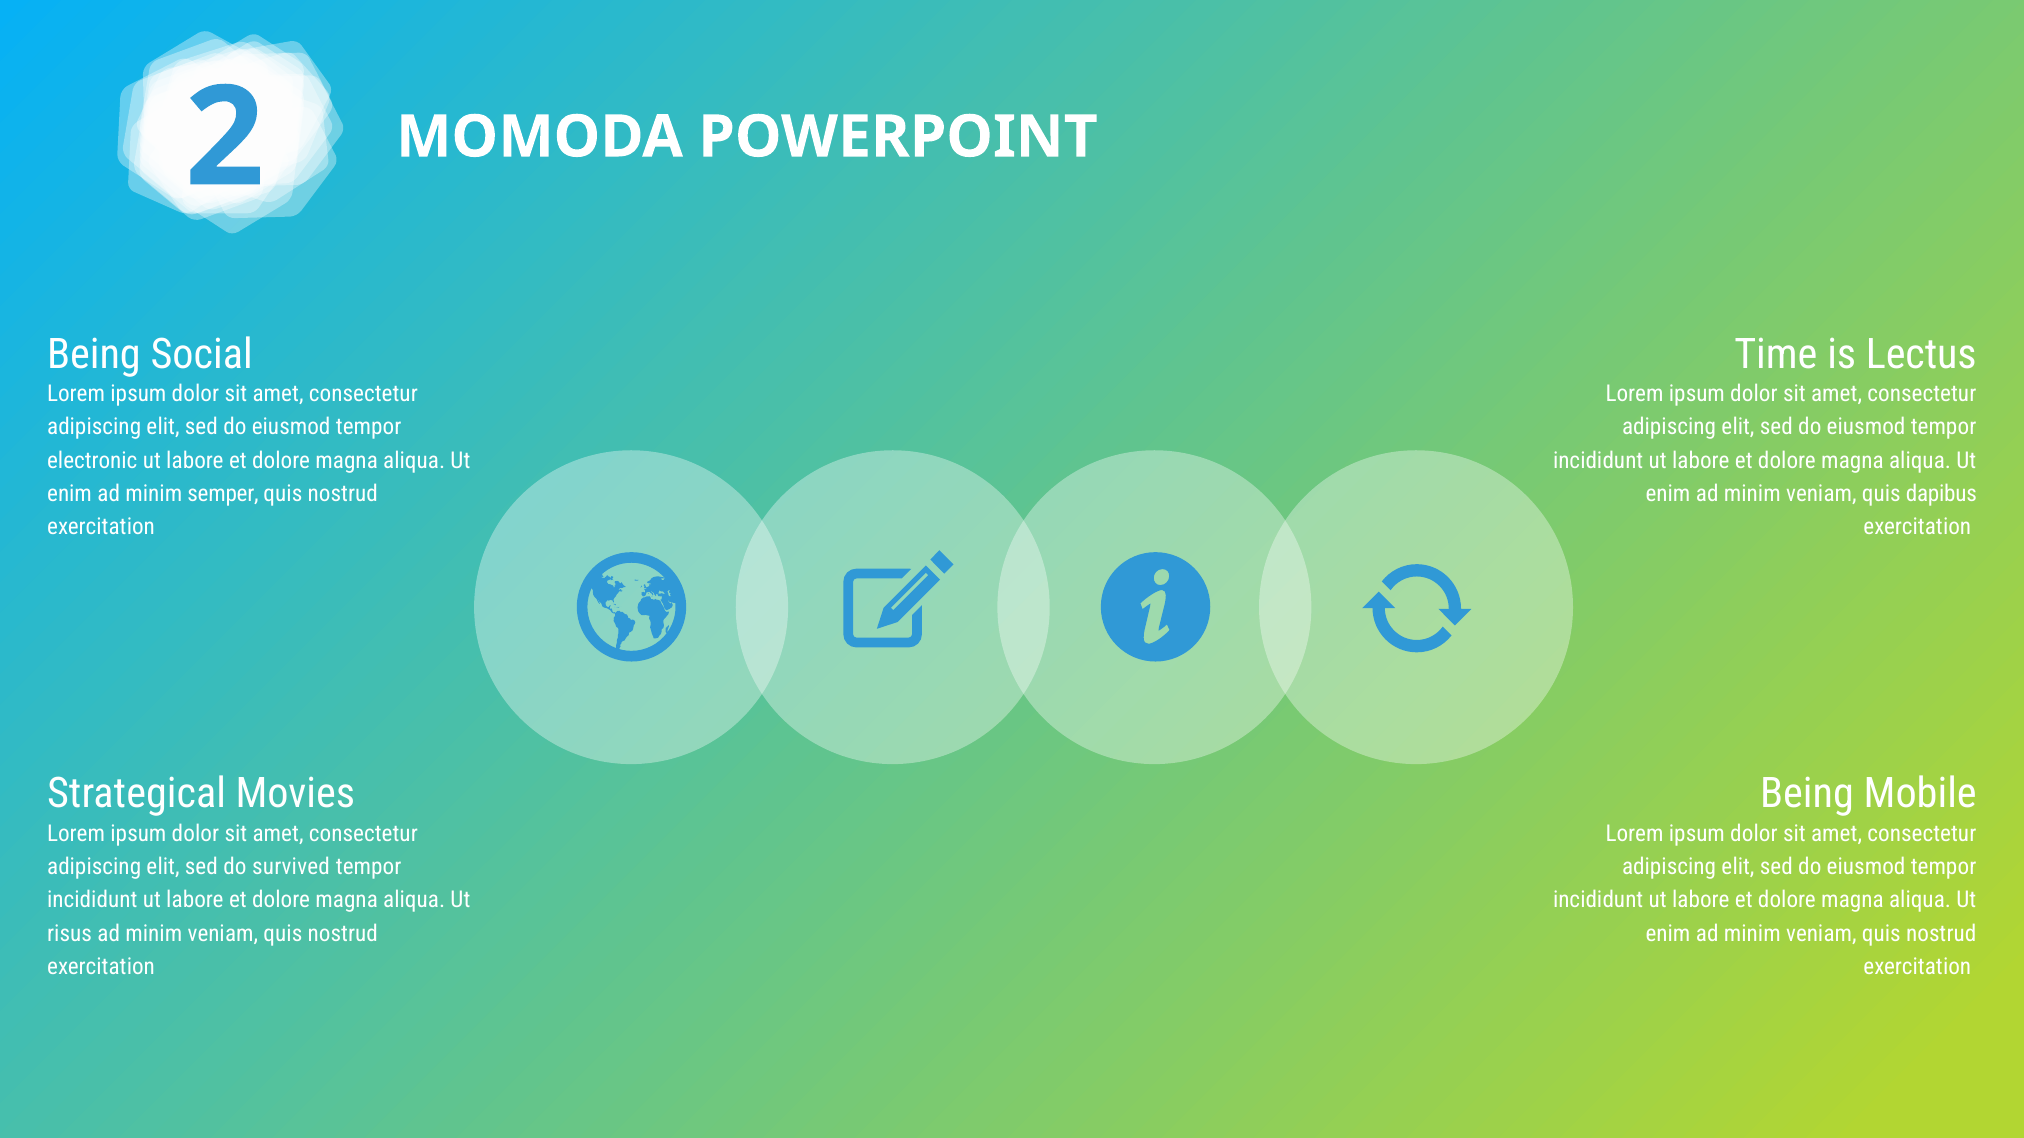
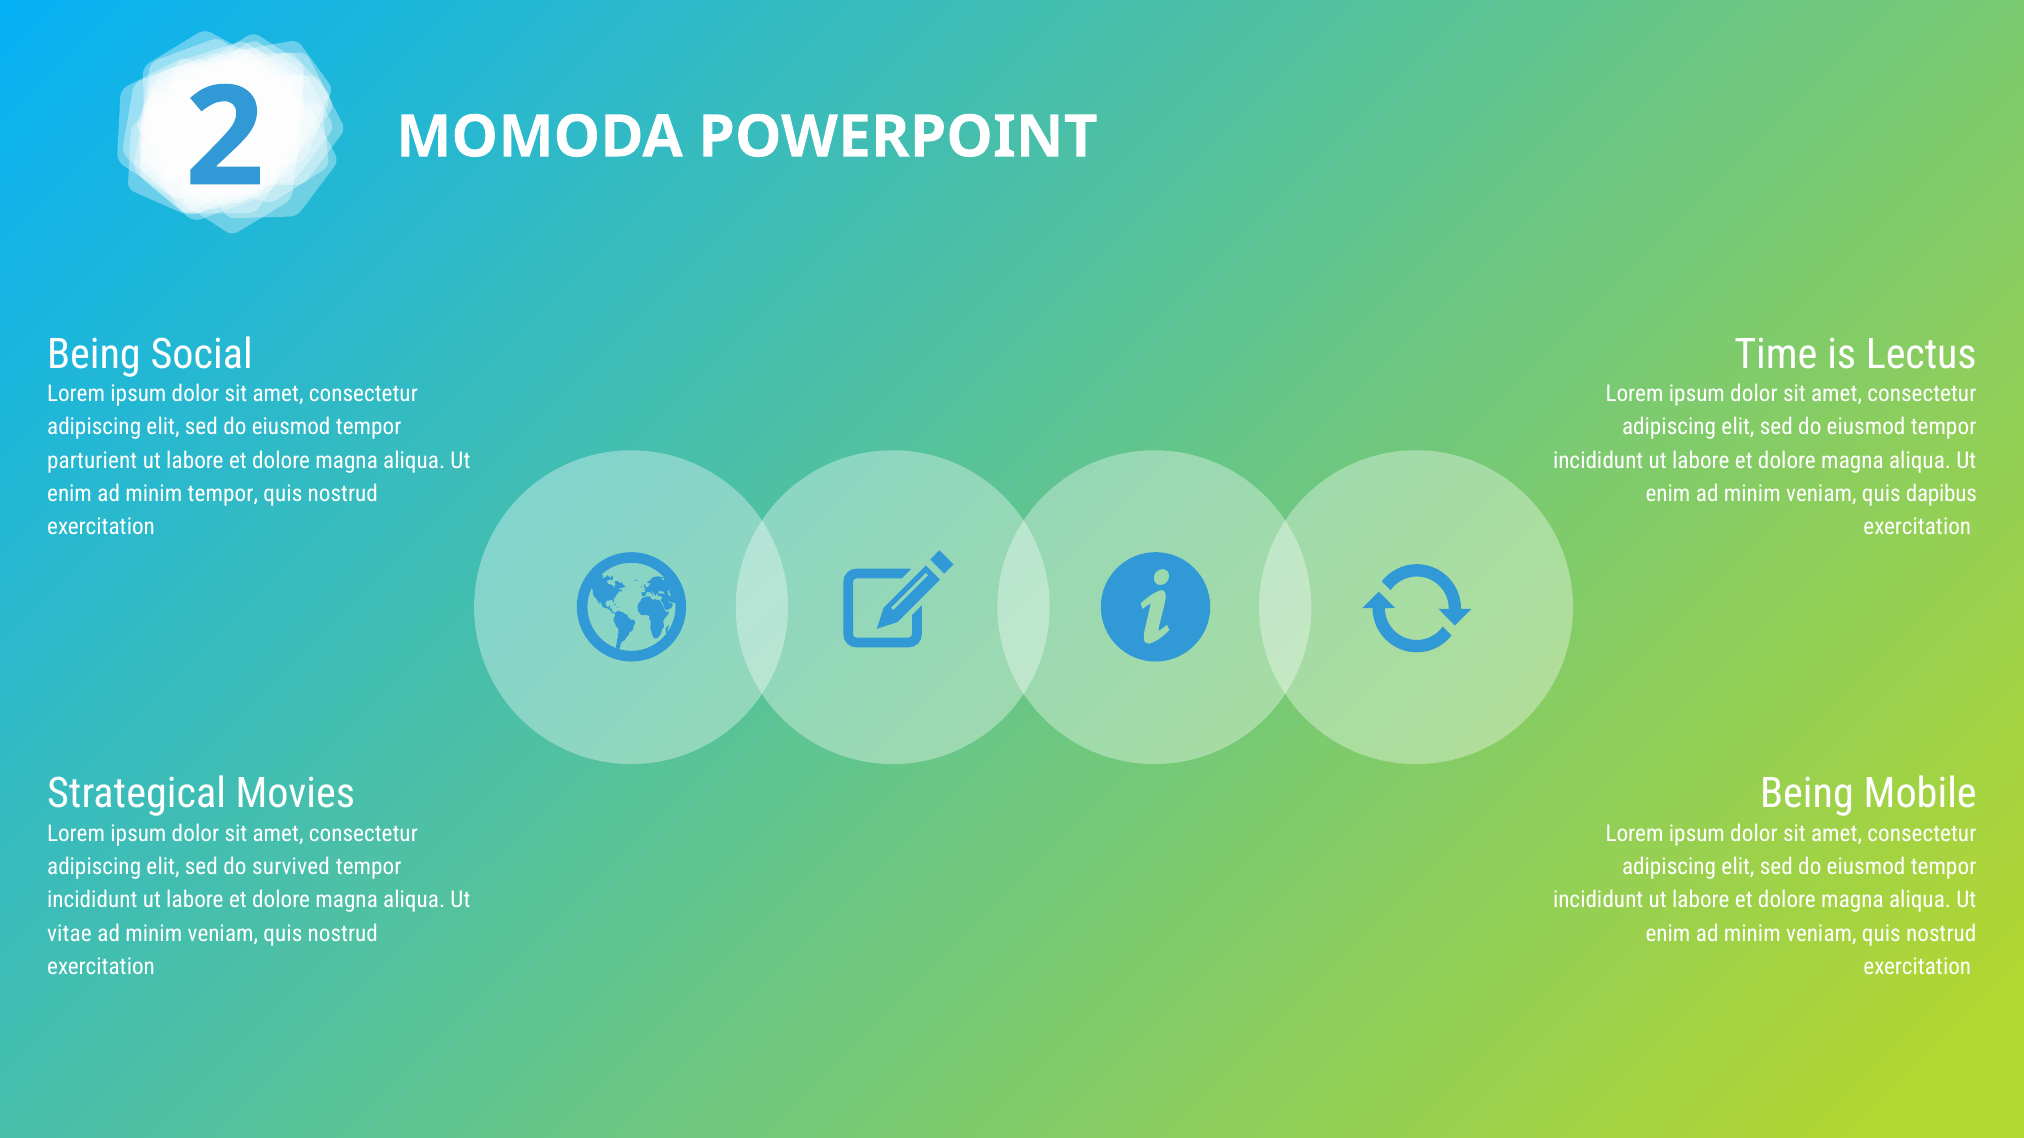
electronic: electronic -> parturient
minim semper: semper -> tempor
risus: risus -> vitae
